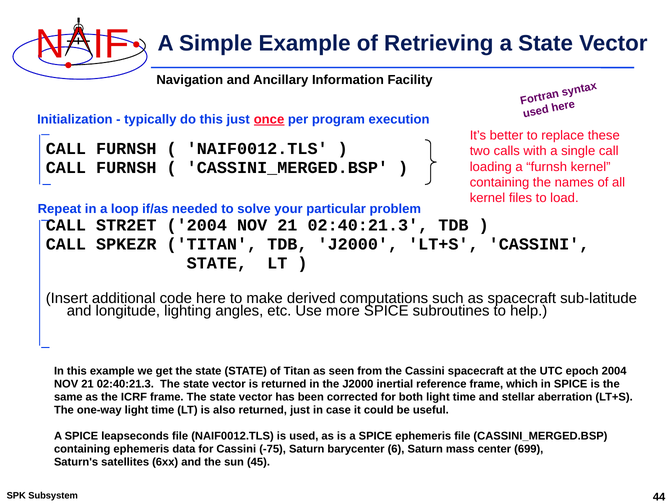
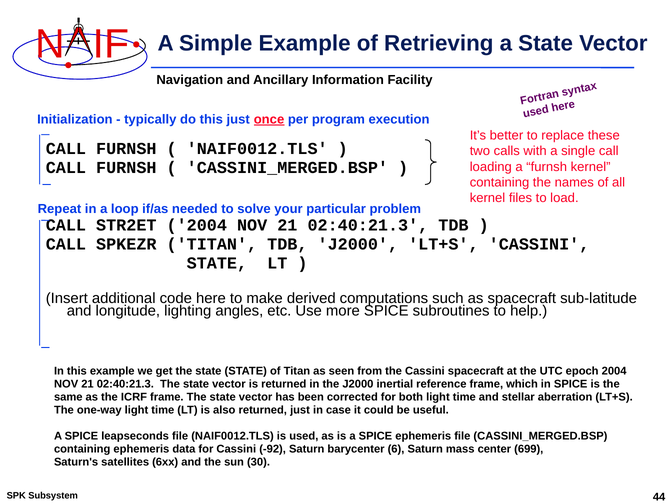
-75: -75 -> -92
45: 45 -> 30
